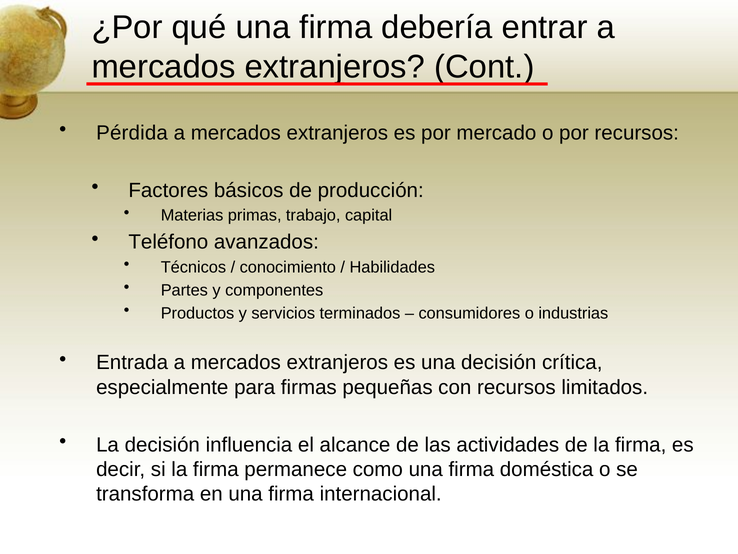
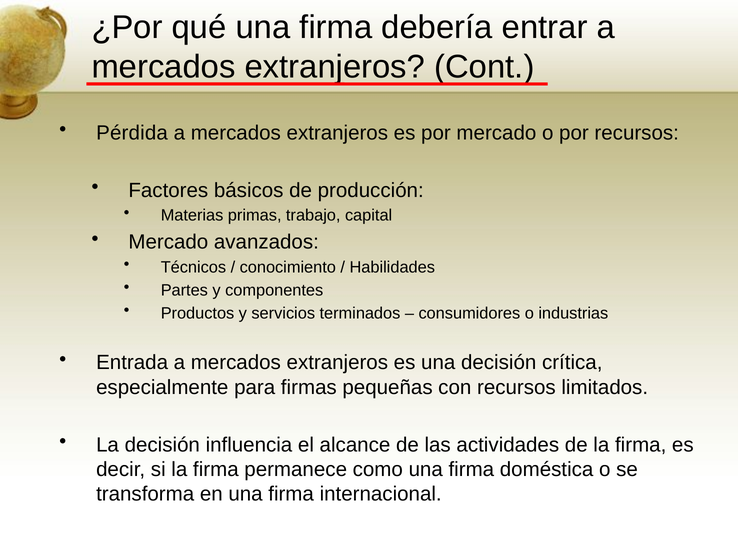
Teléfono at (168, 242): Teléfono -> Mercado
